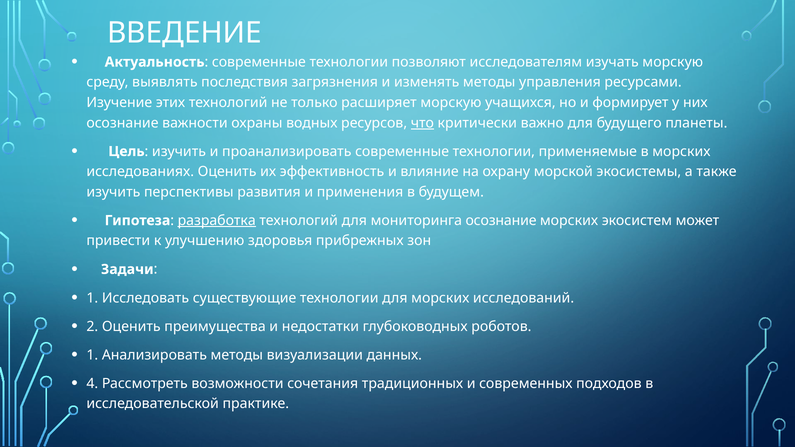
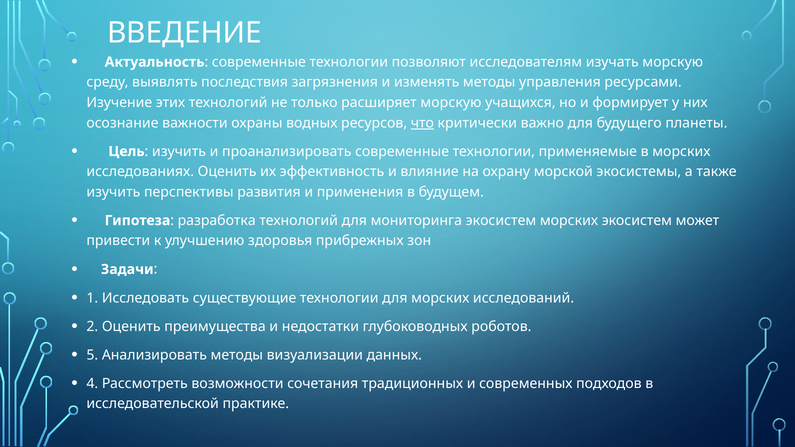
разработка underline: present -> none
мониторинга осознание: осознание -> экосистем
1 at (92, 355): 1 -> 5
